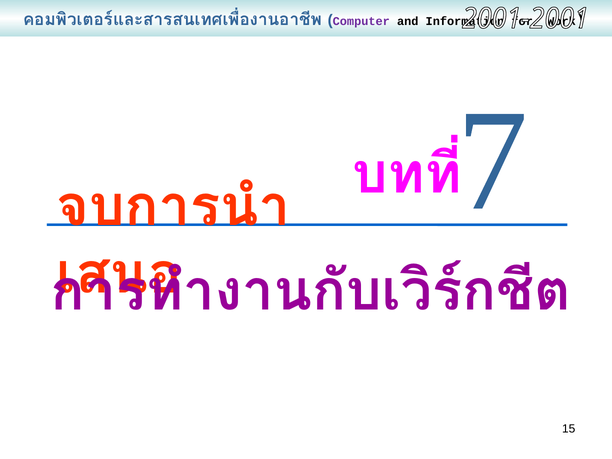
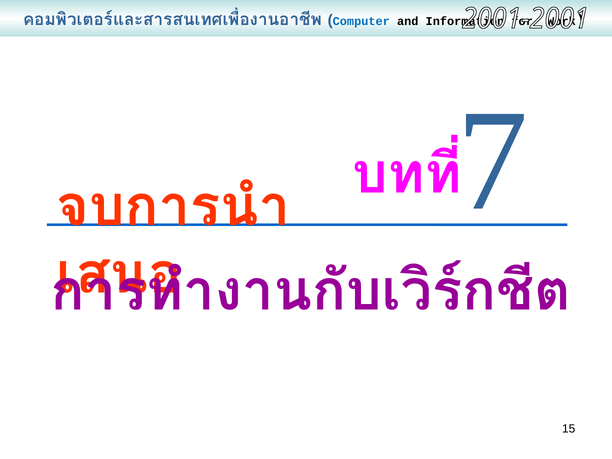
Computer colour: purple -> blue
